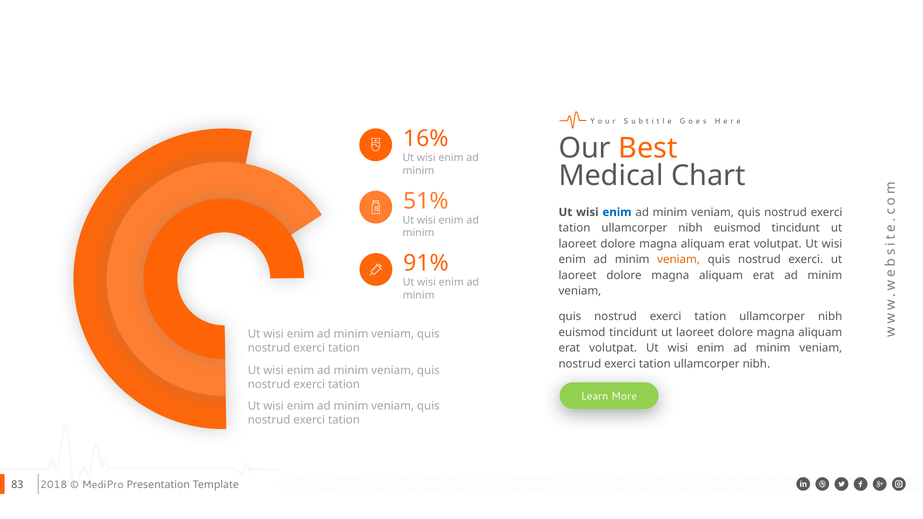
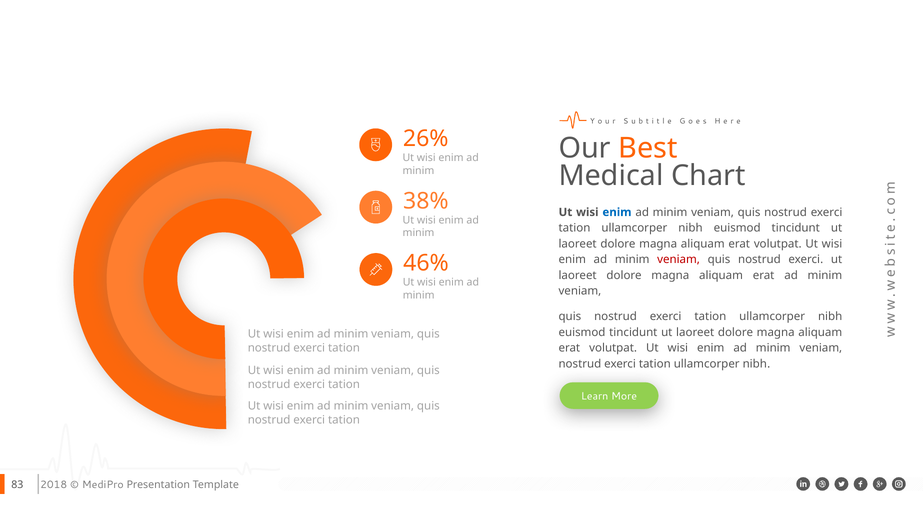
16%: 16% -> 26%
51%: 51% -> 38%
veniam at (679, 260) colour: orange -> red
91%: 91% -> 46%
